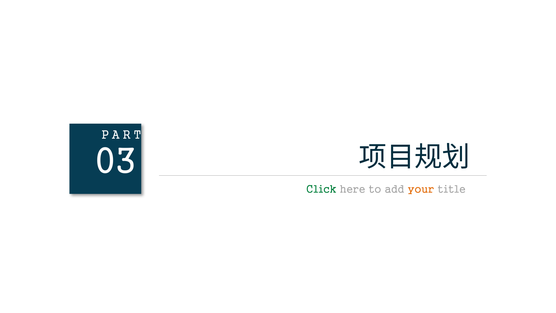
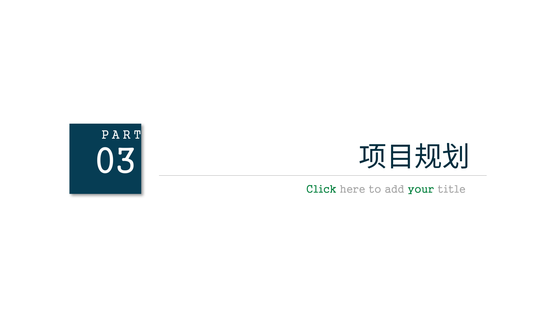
your colour: orange -> green
